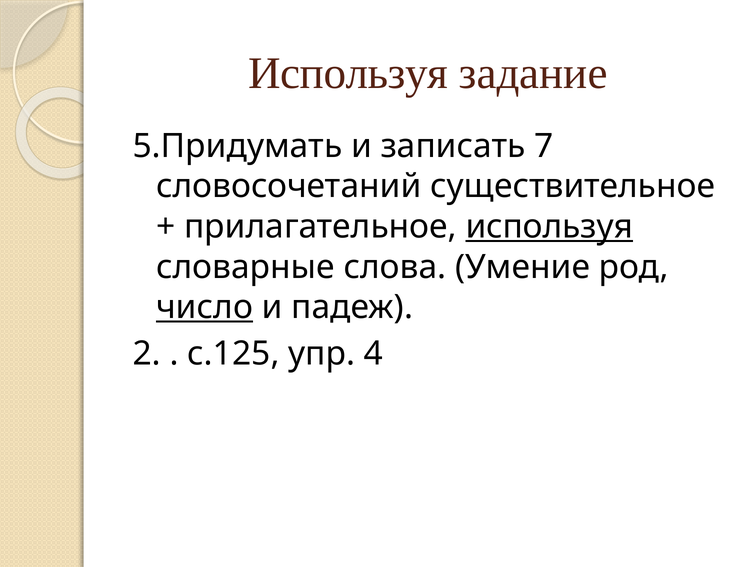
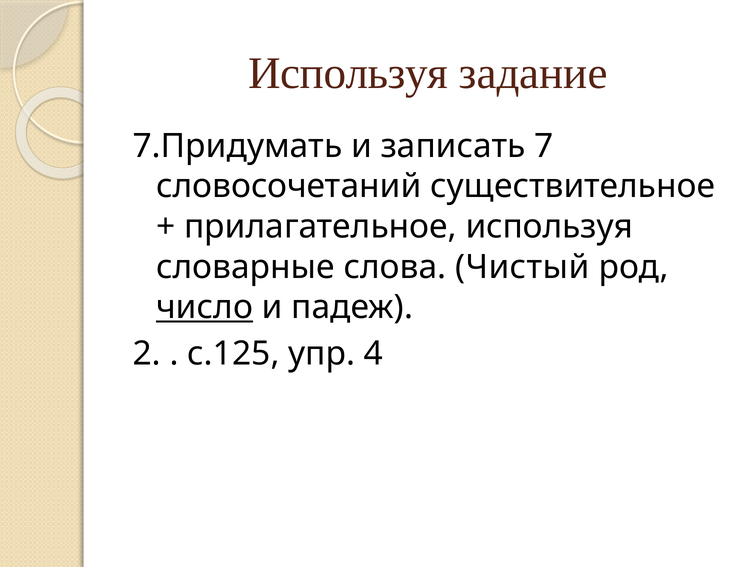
5.Придумать: 5.Придумать -> 7.Придумать
используя at (549, 226) underline: present -> none
Умение: Умение -> Чистый
